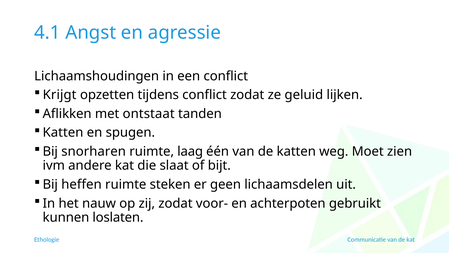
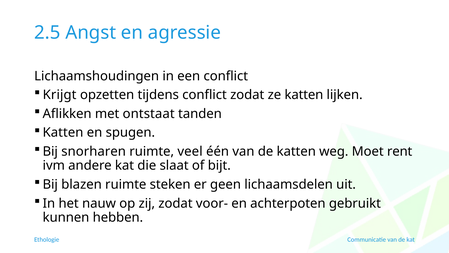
4.1: 4.1 -> 2.5
ze geluid: geluid -> katten
laag: laag -> veel
zien: zien -> rent
heffen: heffen -> blazen
loslaten: loslaten -> hebben
